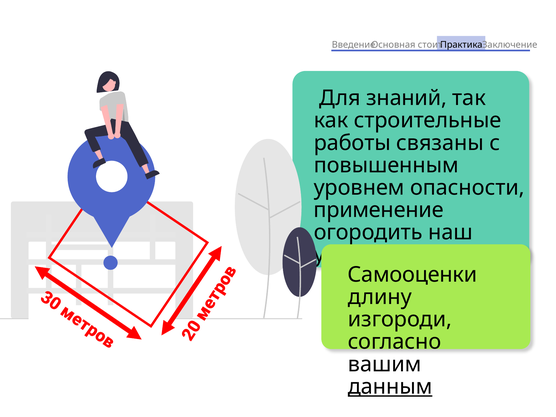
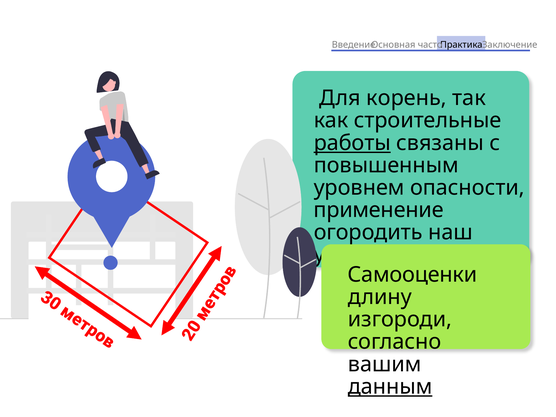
стоит: стоит -> часто
знаний: знаний -> корень
работы underline: none -> present
